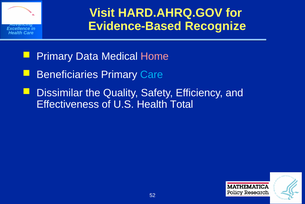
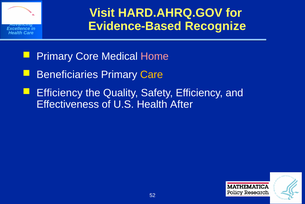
Data: Data -> Core
Care at (152, 74) colour: light blue -> yellow
Dissimilar at (60, 93): Dissimilar -> Efficiency
Total: Total -> After
